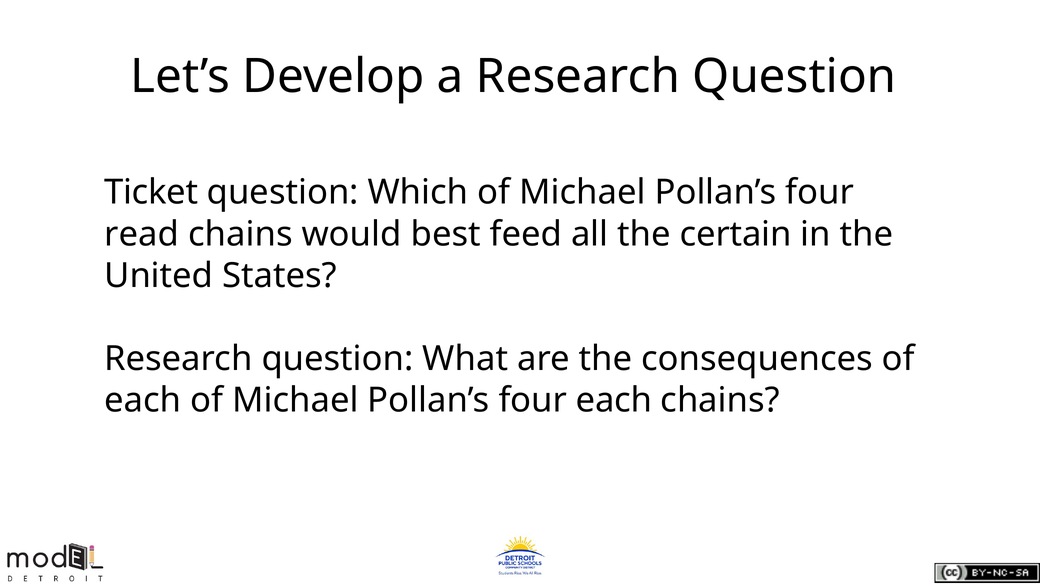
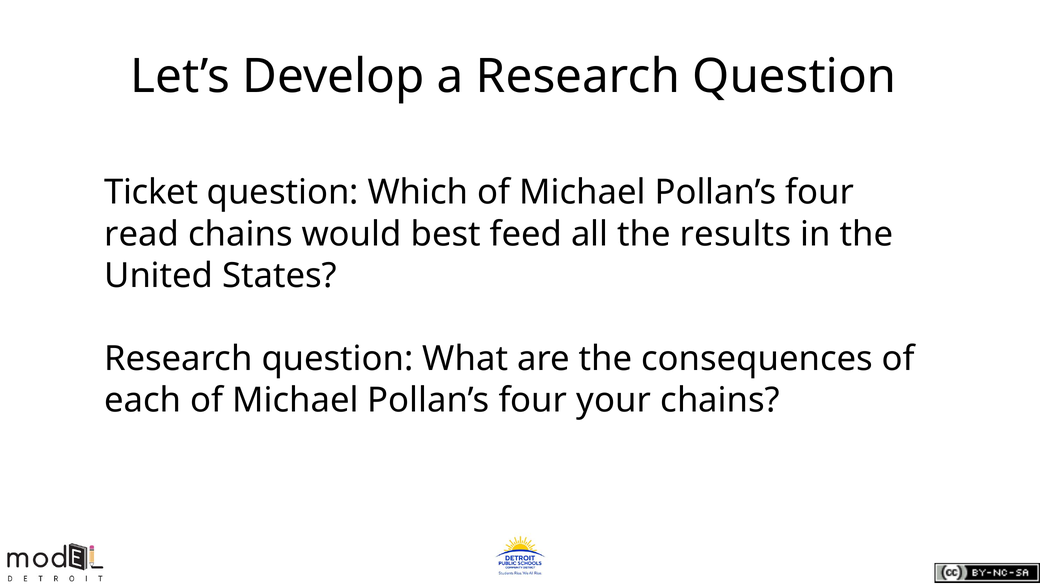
certain: certain -> results
four each: each -> your
